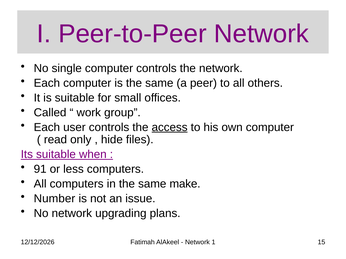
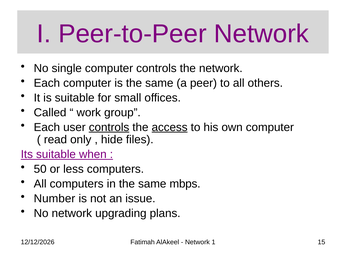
controls at (109, 127) underline: none -> present
91: 91 -> 50
make: make -> mbps
